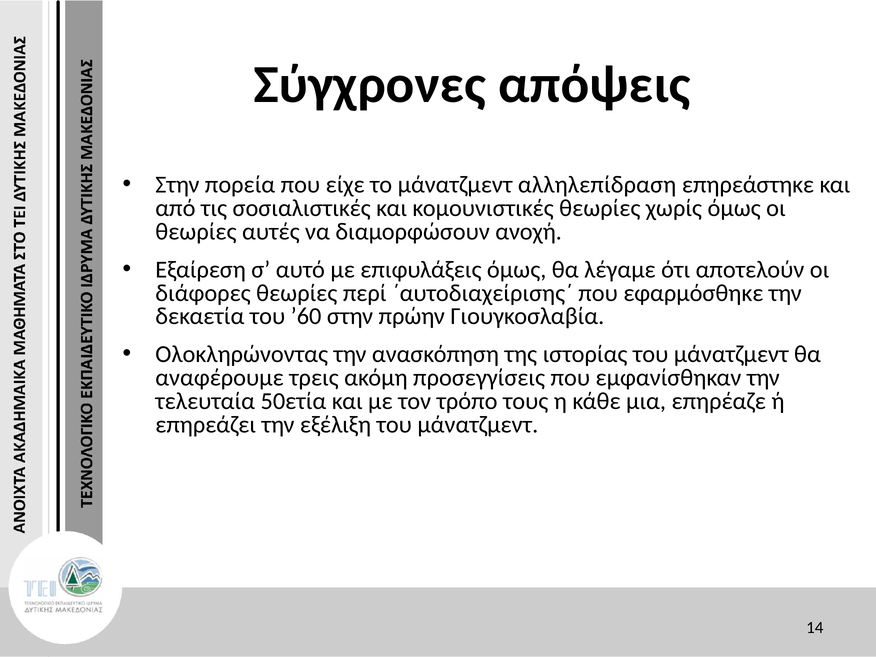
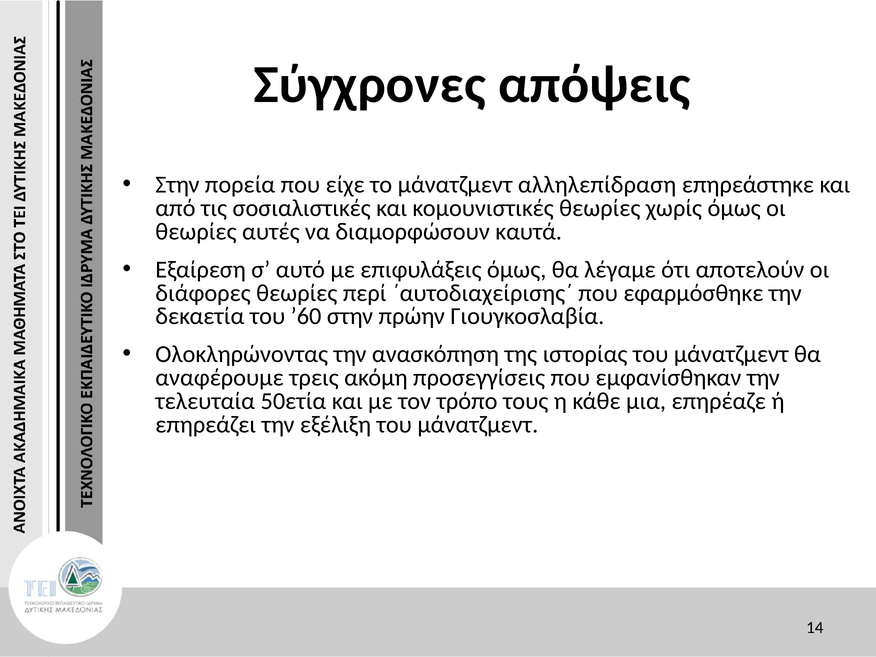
ανοχή: ανοχή -> καυτά
